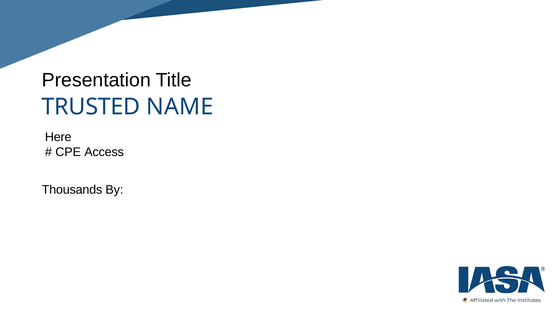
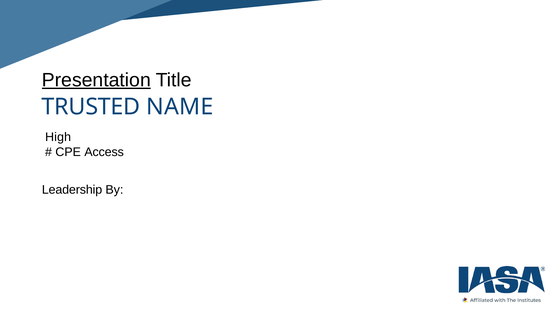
Presentation underline: none -> present
Here: Here -> High
Thousands: Thousands -> Leadership
